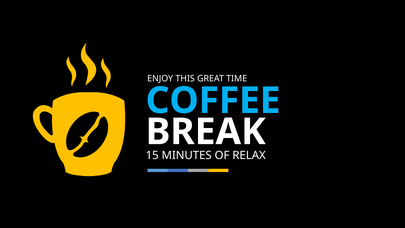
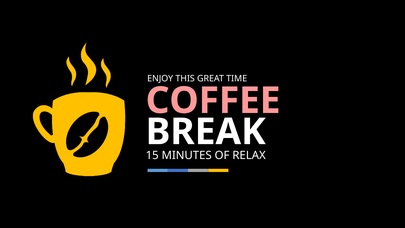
COFFEE colour: light blue -> pink
